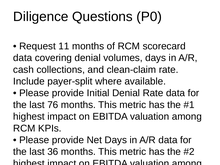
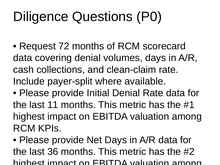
11: 11 -> 72
76: 76 -> 11
